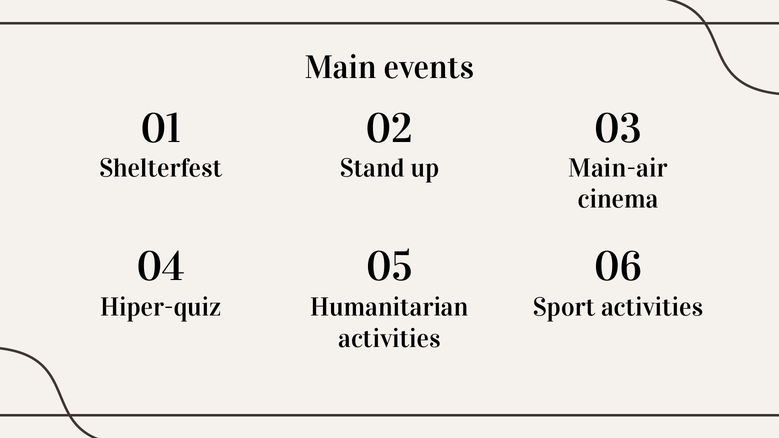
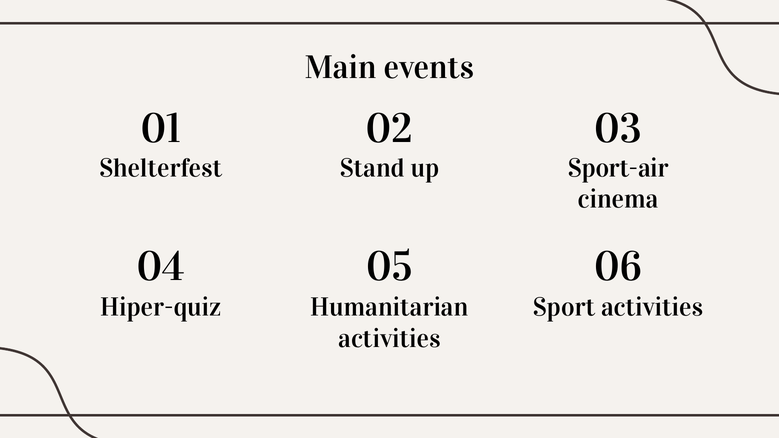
Main-air: Main-air -> Sport-air
